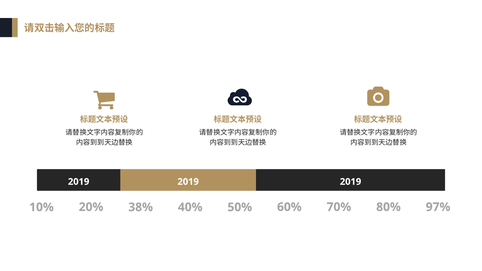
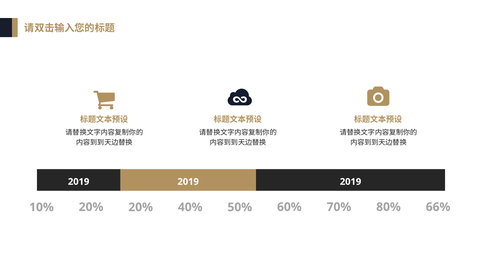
20% 38%: 38% -> 20%
97%: 97% -> 66%
